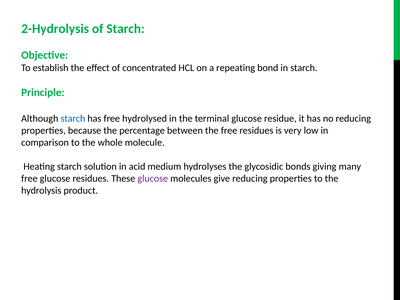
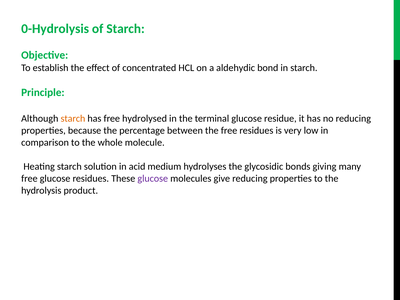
2-Hydrolysis: 2-Hydrolysis -> 0-Hydrolysis
repeating: repeating -> aldehydic
starch at (73, 118) colour: blue -> orange
